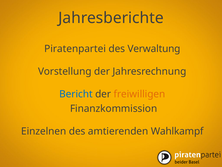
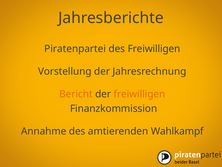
des Verwaltung: Verwaltung -> Freiwilligen
Bericht colour: blue -> orange
Einzelnen: Einzelnen -> Annahme
